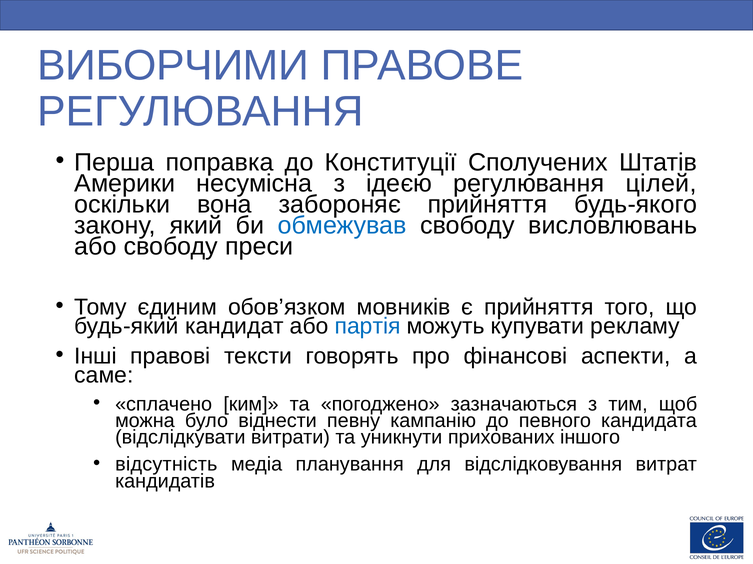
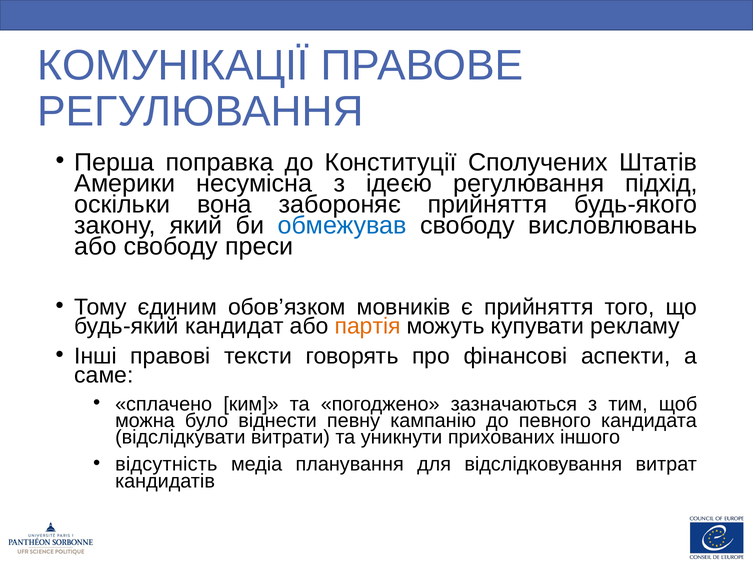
ВИБОРЧИМИ: ВИБОРЧИМИ -> КОМУНІКАЦІЇ
цілей: цілей -> підхід
партія colour: blue -> orange
